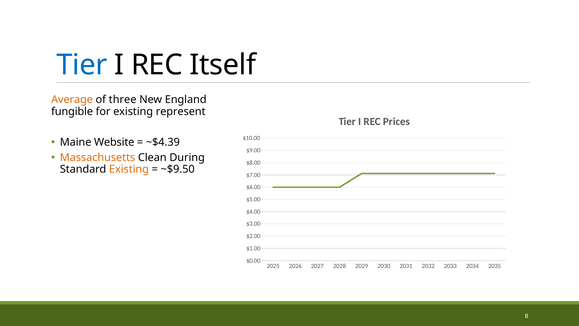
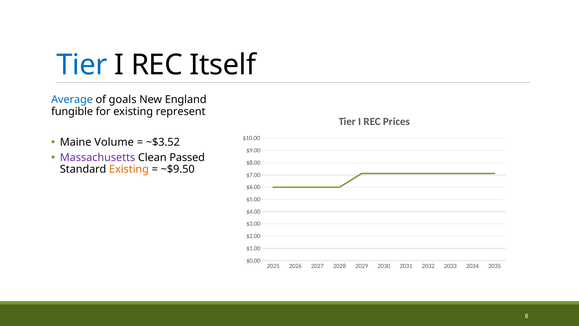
Average colour: orange -> blue
three: three -> goals
Website: Website -> Volume
~$4.39: ~$4.39 -> ~$3.52
Massachusetts colour: orange -> purple
During: During -> Passed
